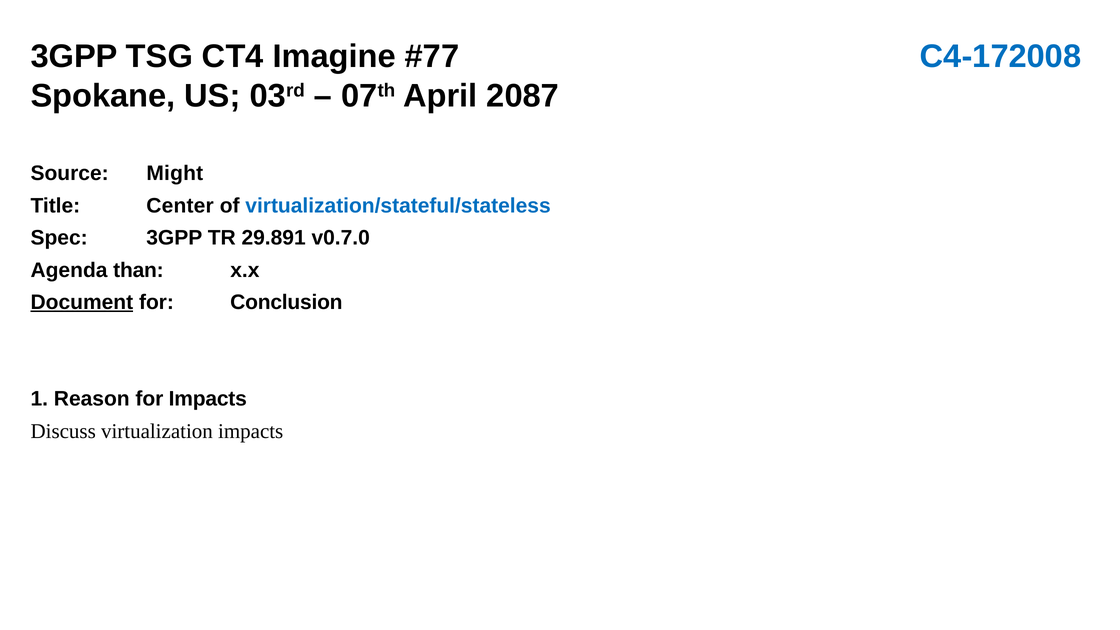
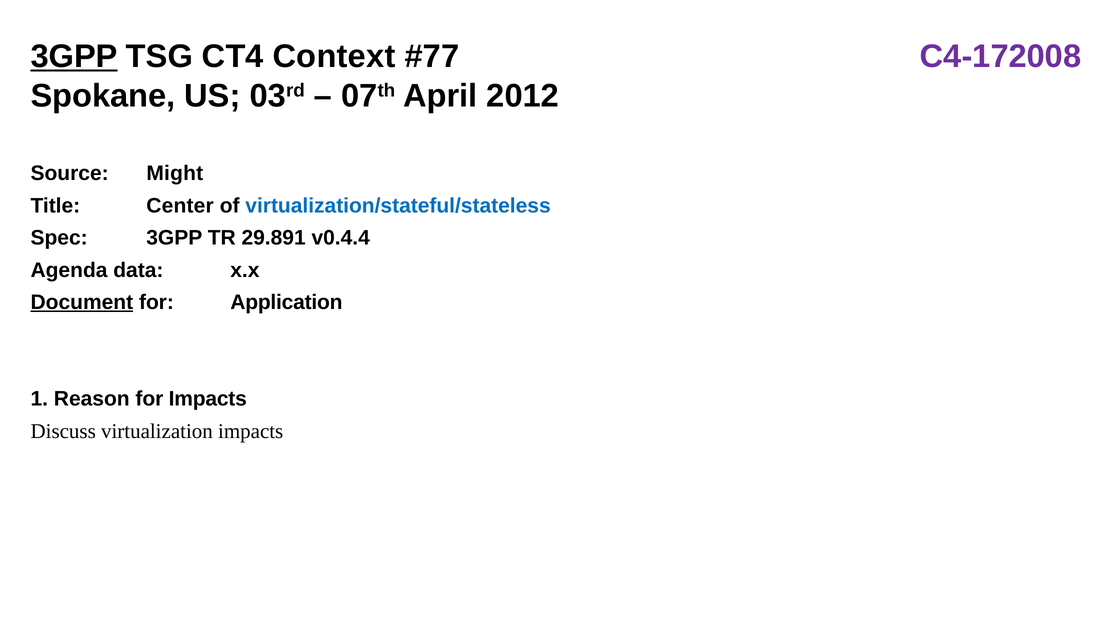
3GPP at (74, 57) underline: none -> present
Imagine: Imagine -> Context
C4-172008 colour: blue -> purple
2087: 2087 -> 2012
v0.7.0: v0.7.0 -> v0.4.4
than: than -> data
Conclusion: Conclusion -> Application
